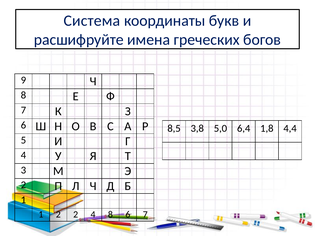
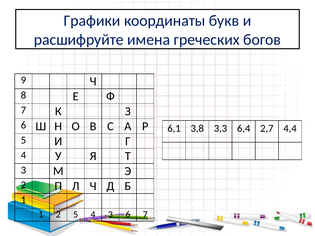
Система: Система -> Графики
8,5: 8,5 -> 6,1
5,0: 5,0 -> 3,3
1,8: 1,8 -> 2,7
2 2: 2 -> 5
4 8: 8 -> 3
